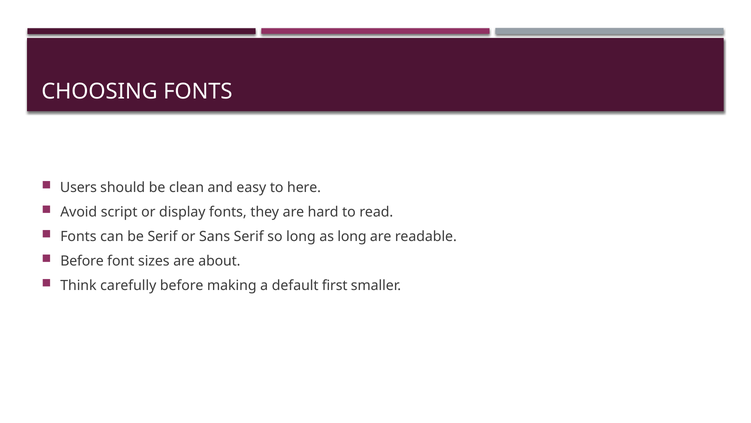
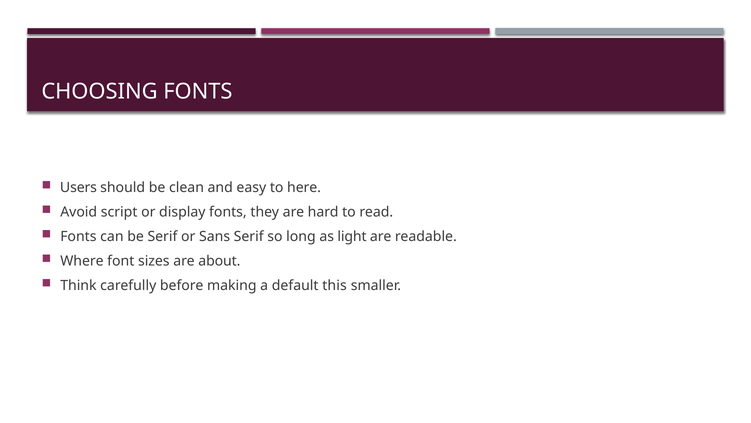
as long: long -> light
Before at (82, 261): Before -> Where
first: first -> this
